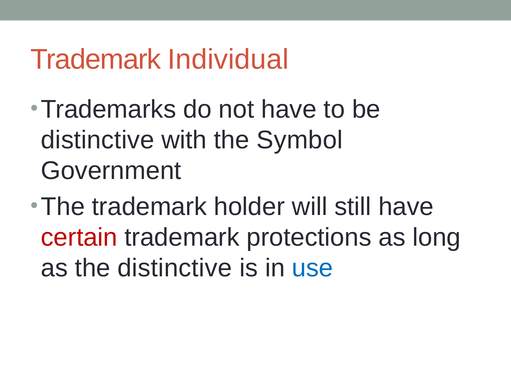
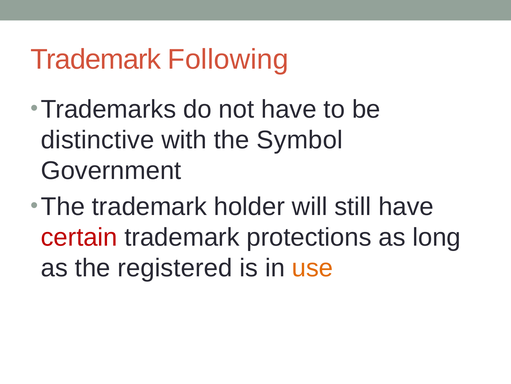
Individual: Individual -> Following
the distinctive: distinctive -> registered
use colour: blue -> orange
